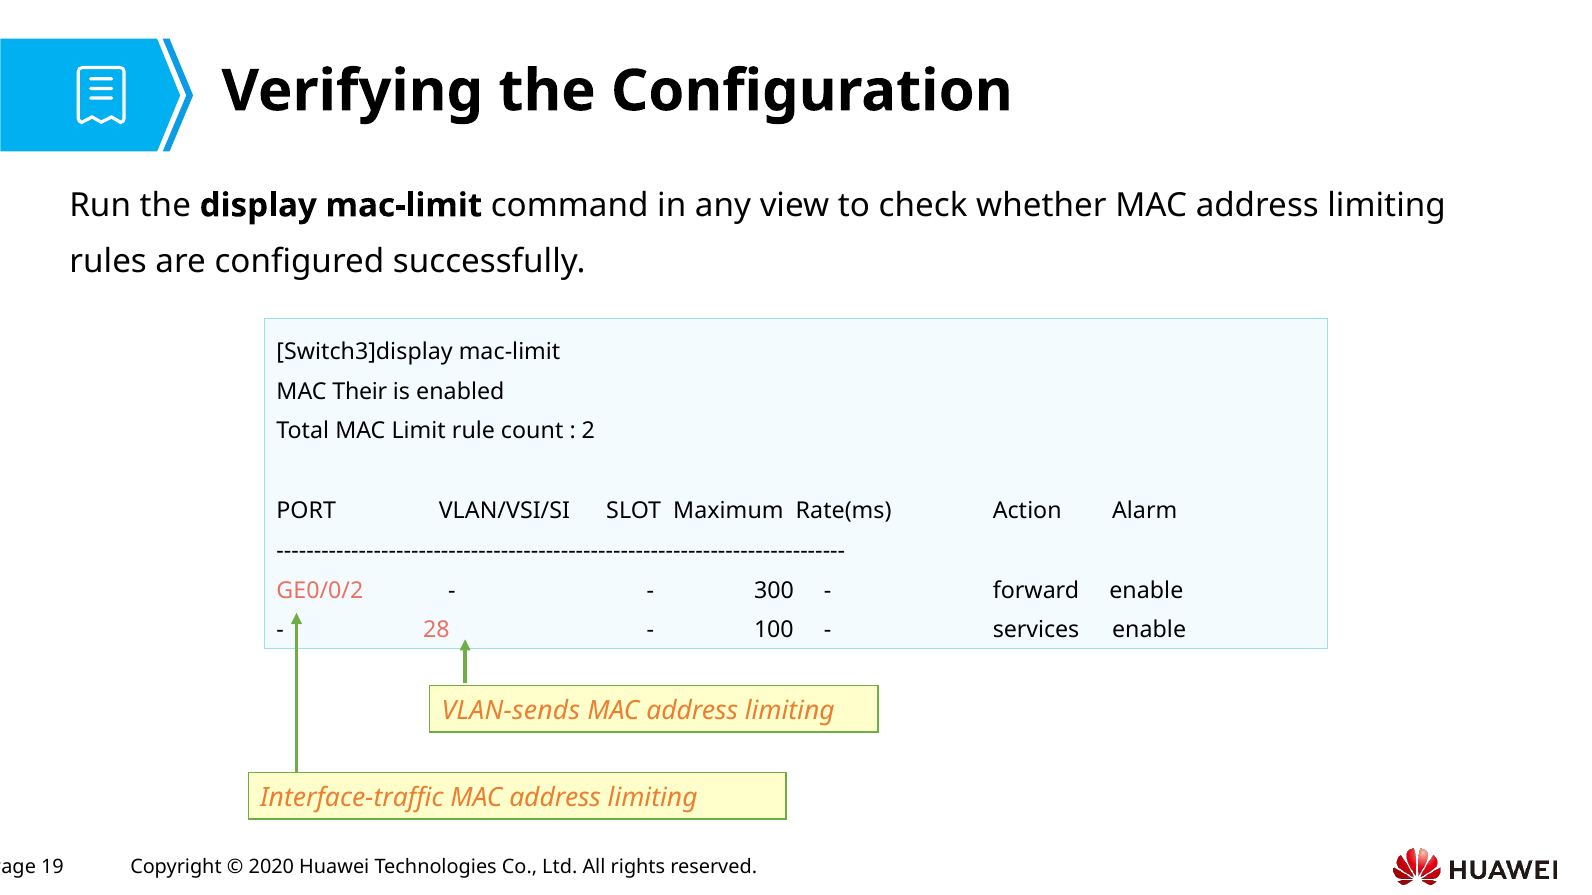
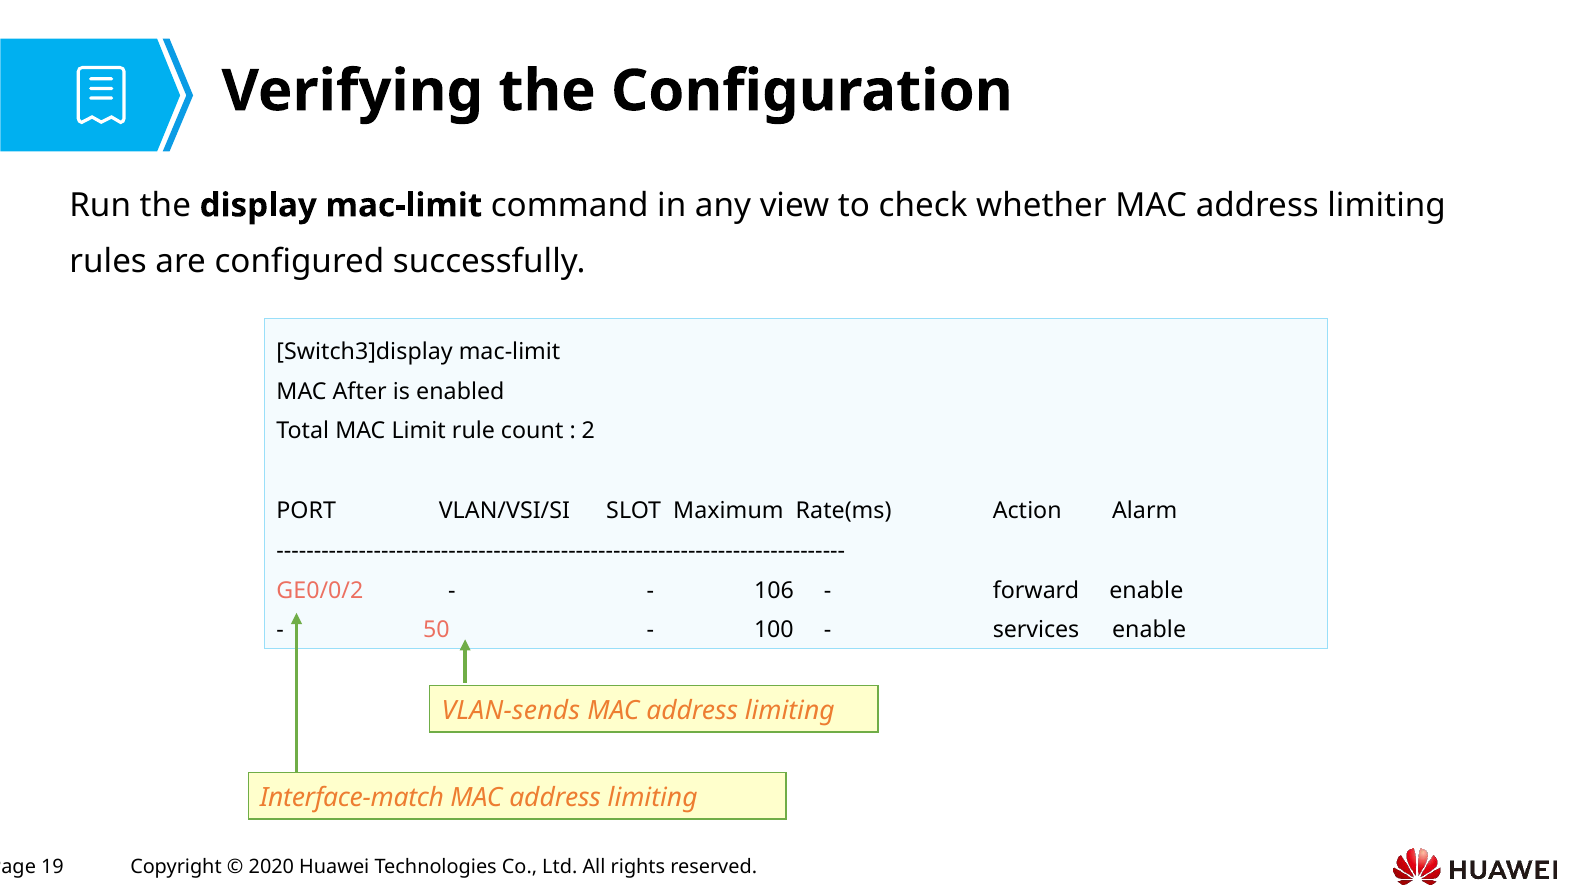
Their: Their -> After
300: 300 -> 106
28: 28 -> 50
Interface-traffic: Interface-traffic -> Interface-match
